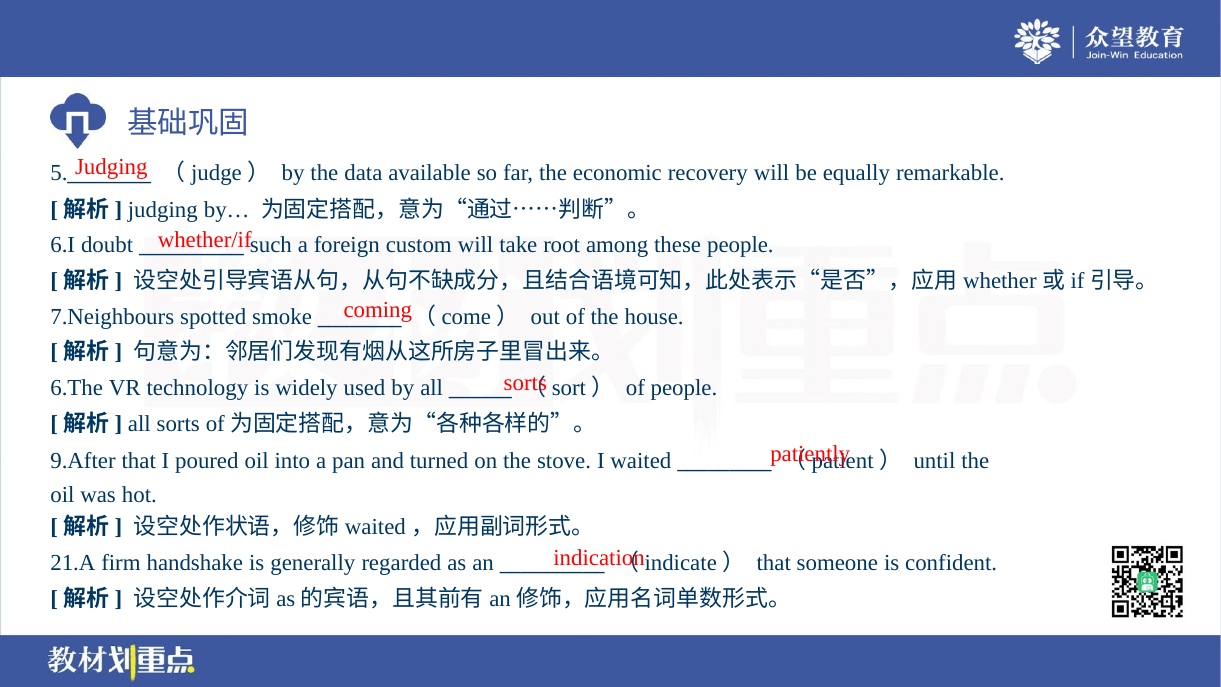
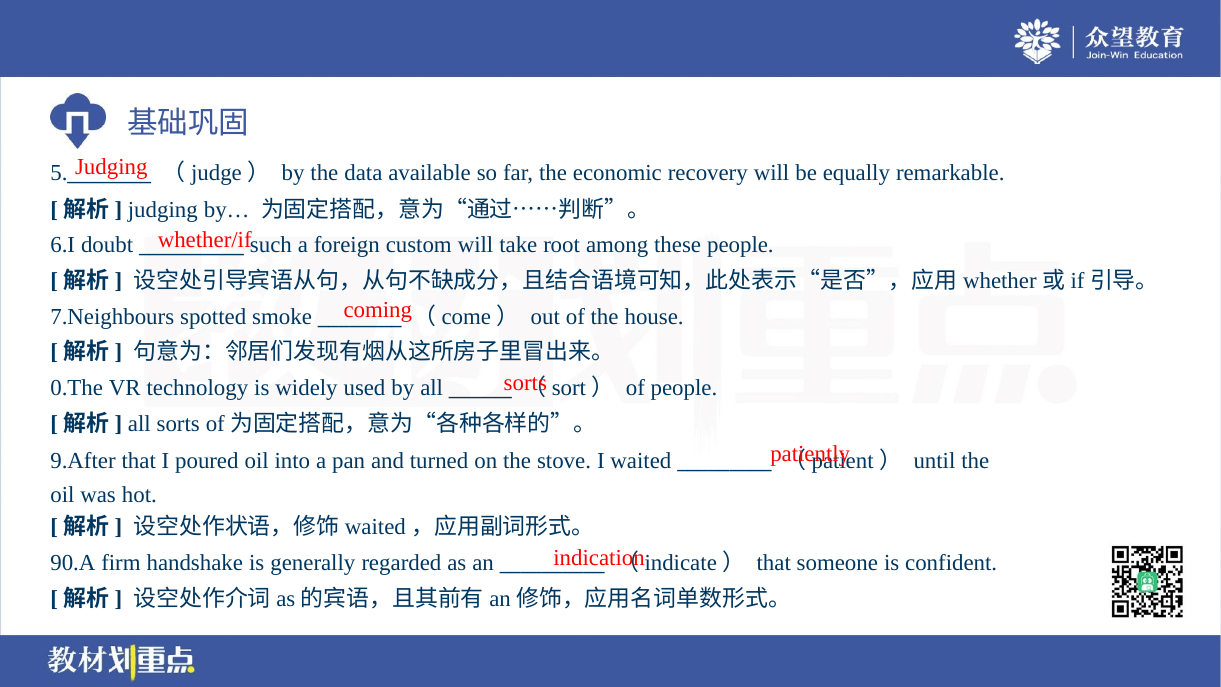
6.The: 6.The -> 0.The
21.A: 21.A -> 90.A
